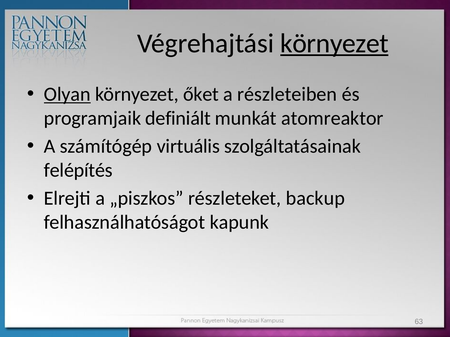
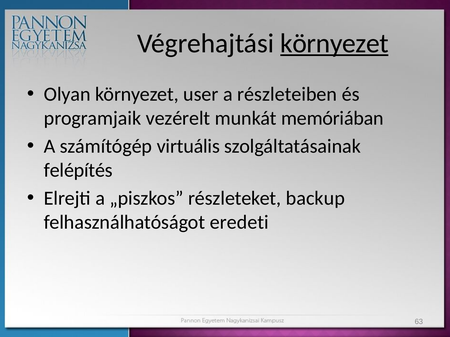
Olyan underline: present -> none
őket: őket -> user
definiált: definiált -> vezérelt
atomreaktor: atomreaktor -> memóriában
kapunk: kapunk -> eredeti
